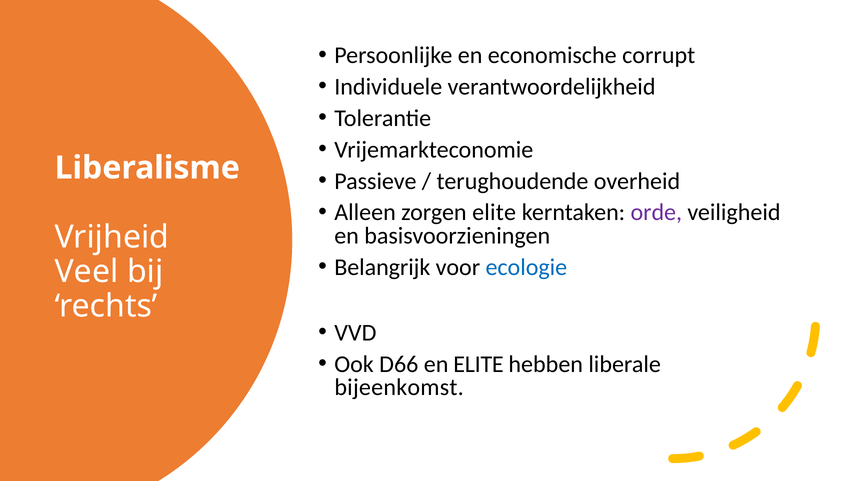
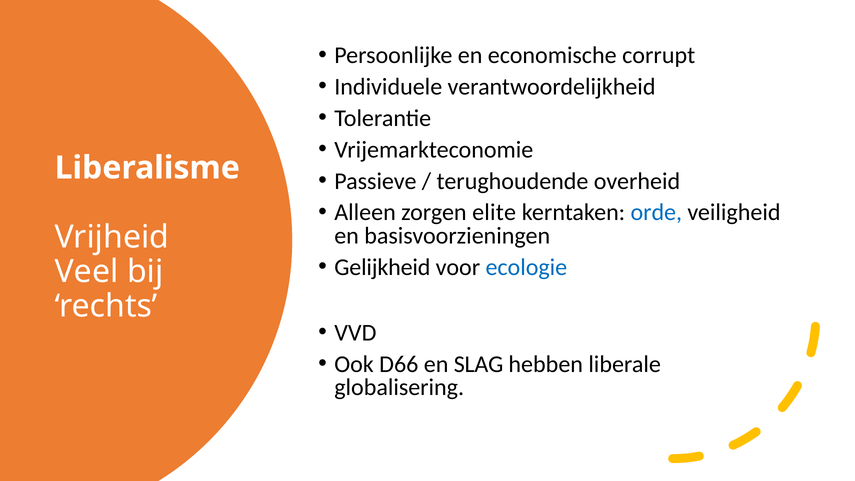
orde colour: purple -> blue
Belangrijk: Belangrijk -> Gelijkheid
en ELITE: ELITE -> SLAG
bijeenkomst: bijeenkomst -> globalisering
